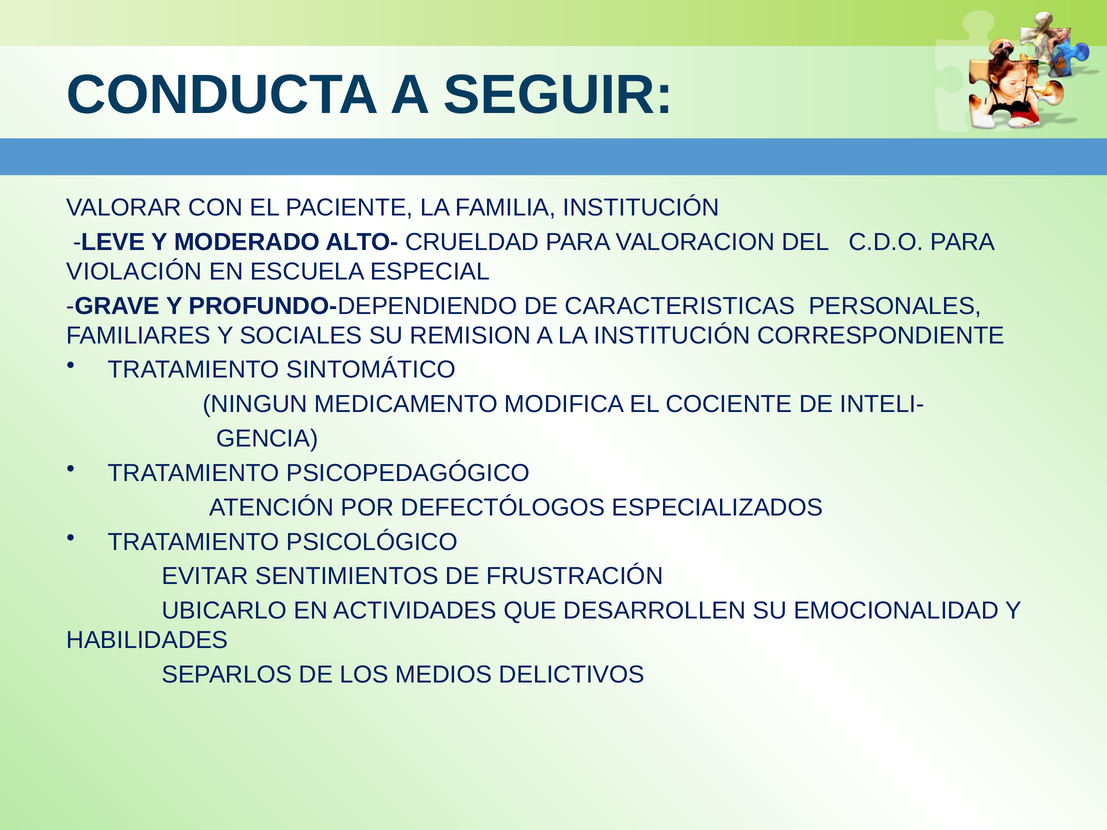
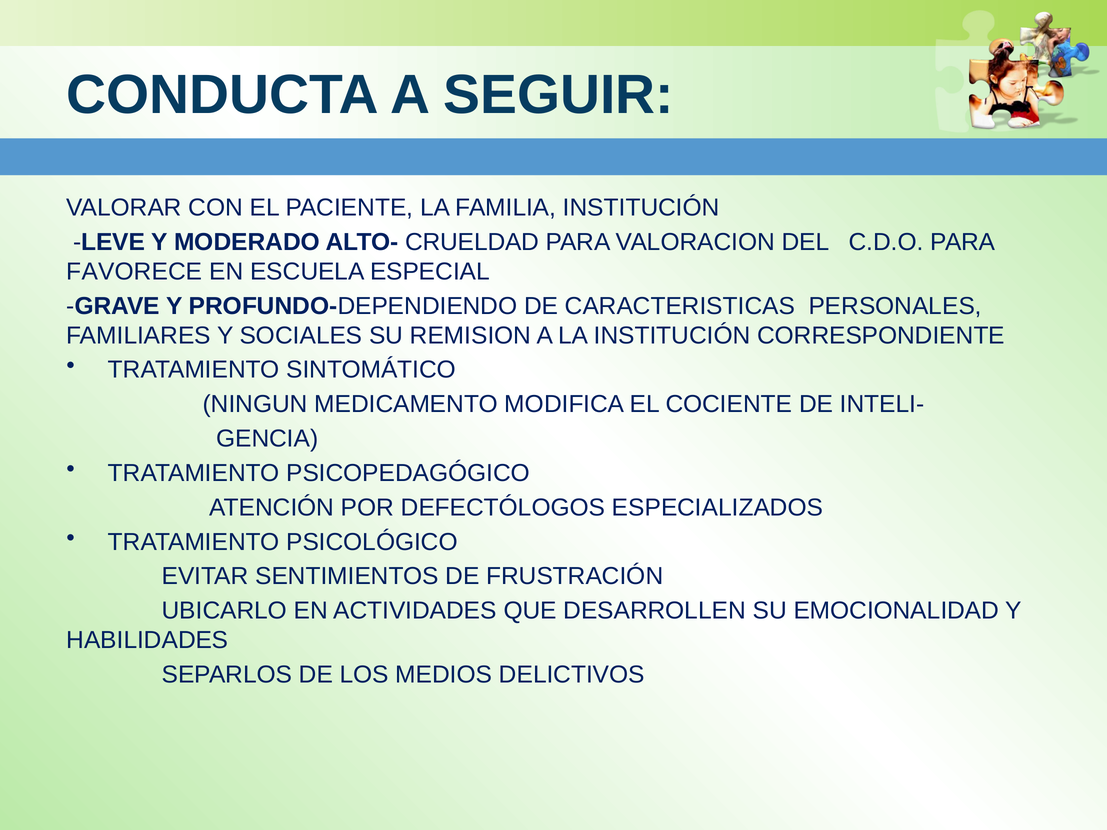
VIOLACIÓN: VIOLACIÓN -> FAVORECE
